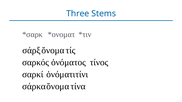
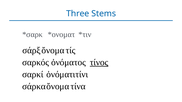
τίνος underline: none -> present
